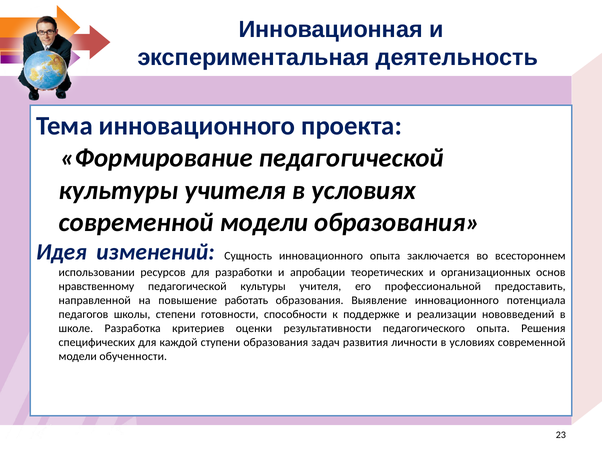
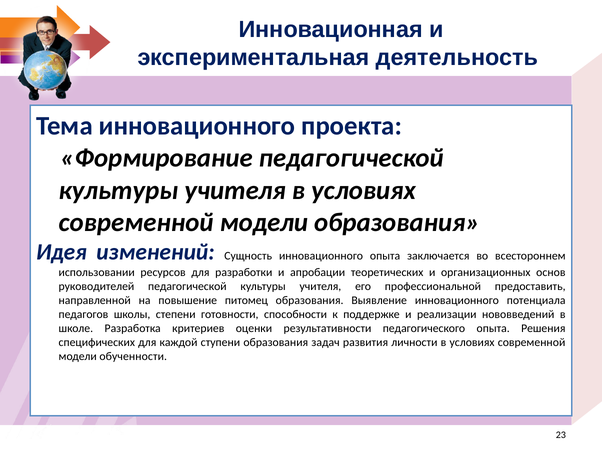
нравственному: нравственному -> руководителей
работать: работать -> питомец
